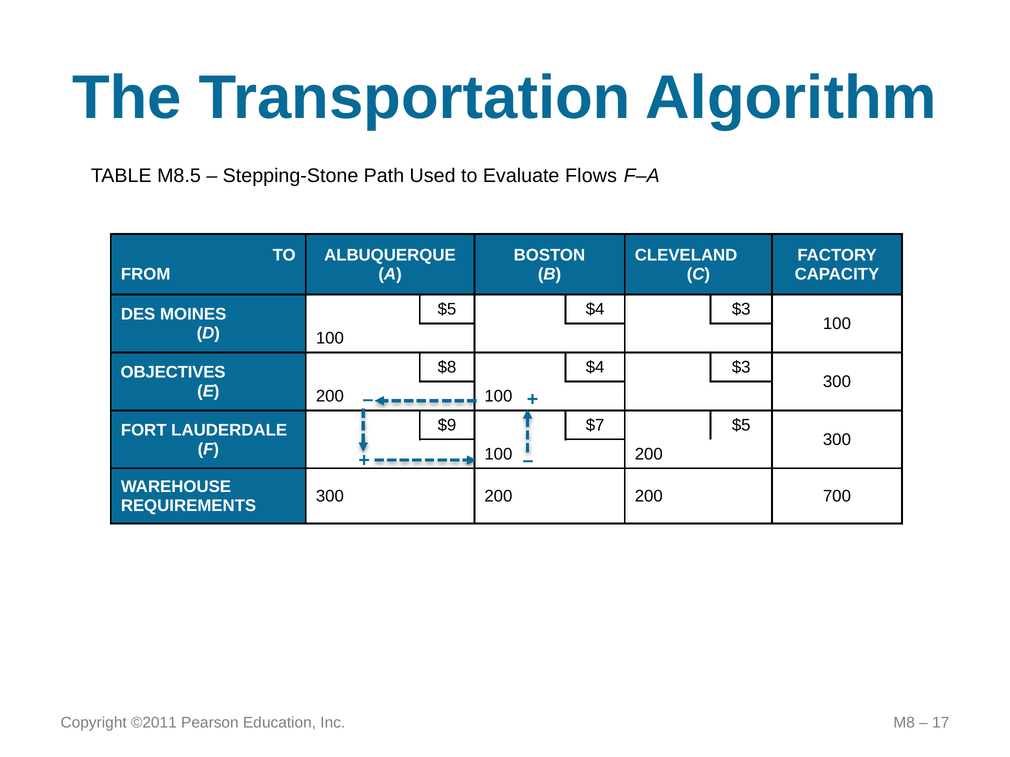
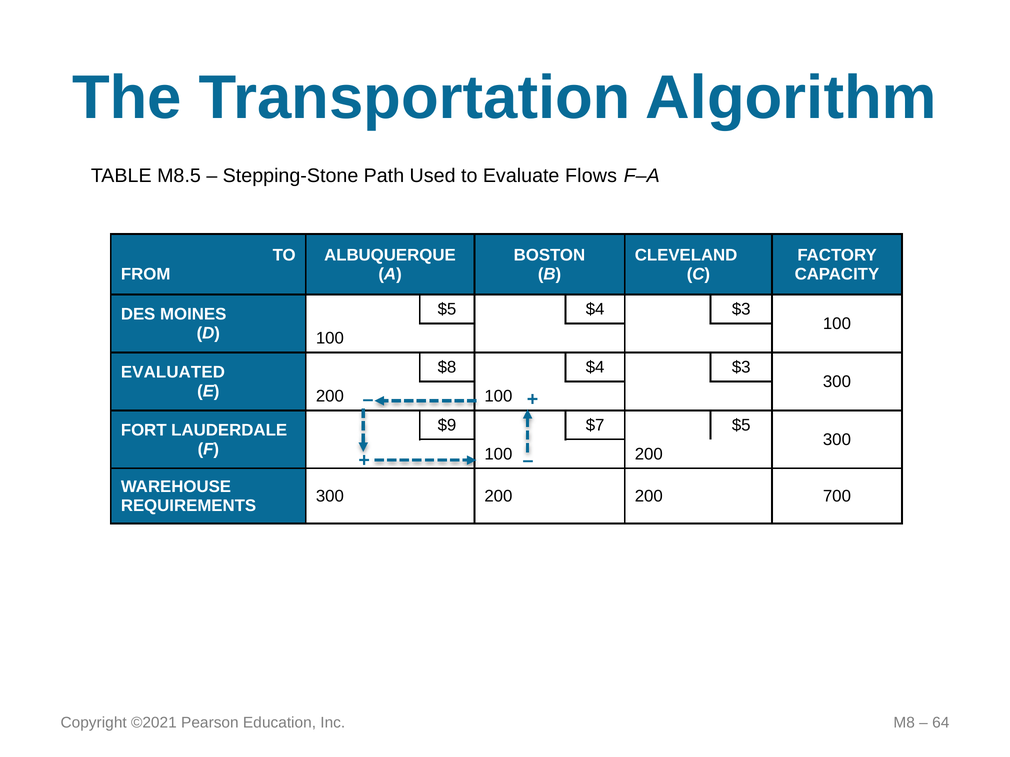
OBJECTIVES: OBJECTIVES -> EVALUATED
©2011: ©2011 -> ©2021
17: 17 -> 64
